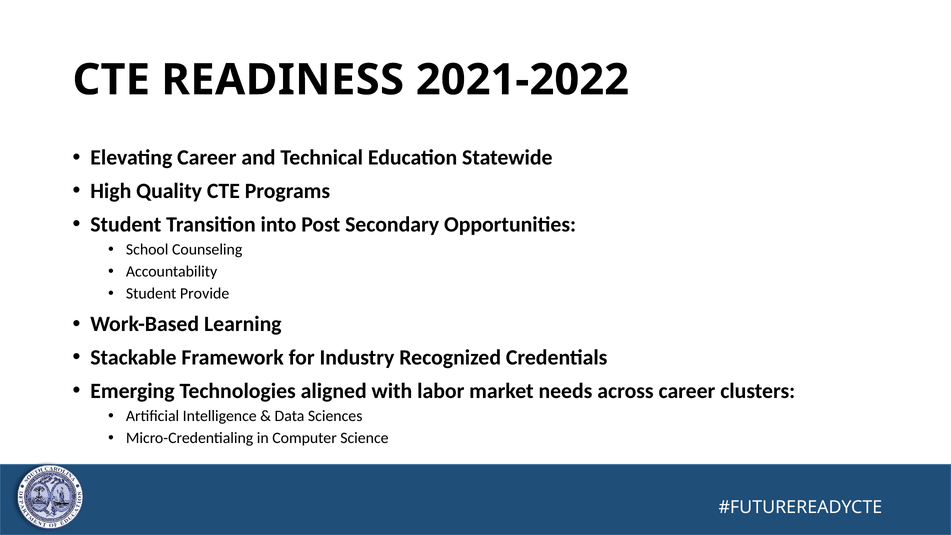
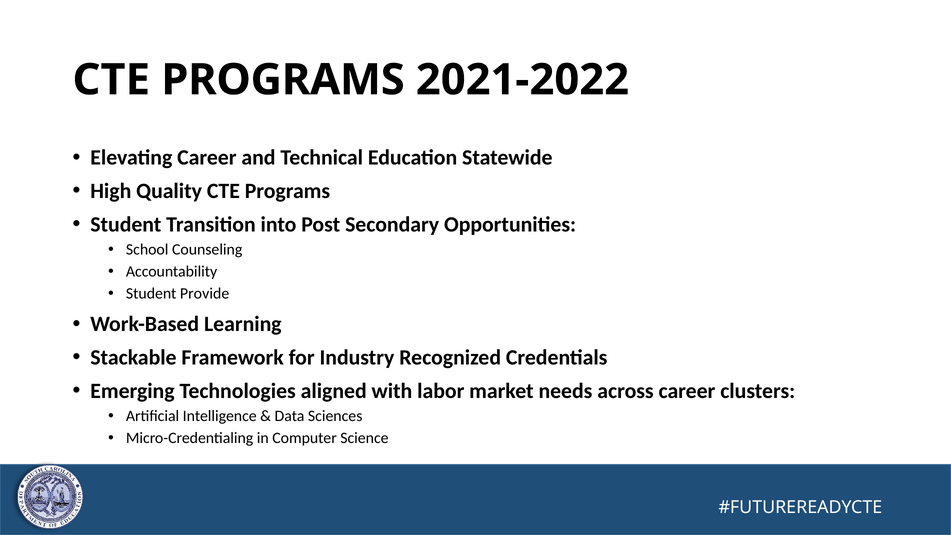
READINESS at (283, 80): READINESS -> PROGRAMS
